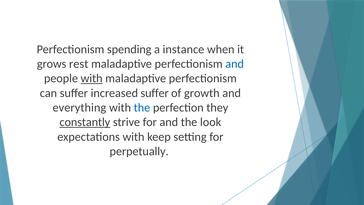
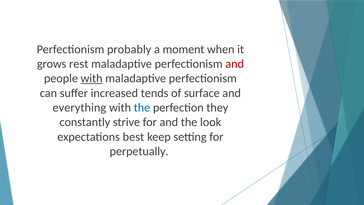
spending: spending -> probably
instance: instance -> moment
and at (235, 64) colour: blue -> red
increased suffer: suffer -> tends
growth: growth -> surface
constantly underline: present -> none
expectations with: with -> best
